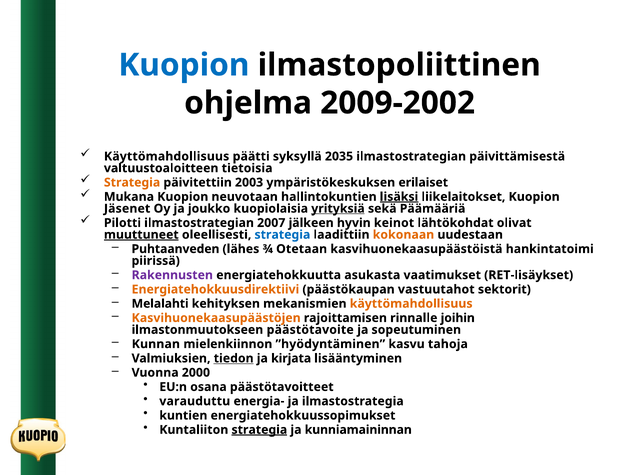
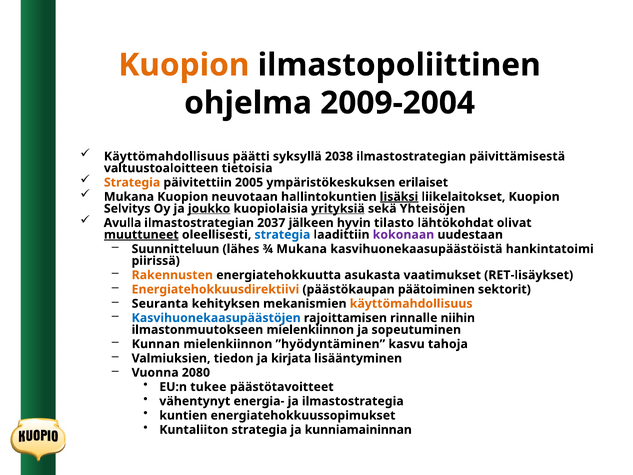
Kuopion at (184, 65) colour: blue -> orange
2009-2002: 2009-2002 -> 2009-2004
2035: 2035 -> 2038
2003: 2003 -> 2005
Jäsenet: Jäsenet -> Selvitys
joukko underline: none -> present
Päämääriä: Päämääriä -> Yhteisöjen
Pilotti: Pilotti -> Avulla
2007: 2007 -> 2037
keinot: keinot -> tilasto
kokonaan colour: orange -> purple
Puhtaanveden: Puhtaanveden -> Suunnitteluun
¾ Otetaan: Otetaan -> Mukana
Rakennusten colour: purple -> orange
vastuutahot: vastuutahot -> päätoiminen
Melalahti: Melalahti -> Seuranta
Kasvihuonekaasupäästöjen colour: orange -> blue
joihin: joihin -> niihin
ilmastonmuutokseen päästötavoite: päästötavoite -> mielenkiinnon
tiedon underline: present -> none
2000: 2000 -> 2080
osana: osana -> tukee
varauduttu: varauduttu -> vähentynyt
strategia at (259, 430) underline: present -> none
